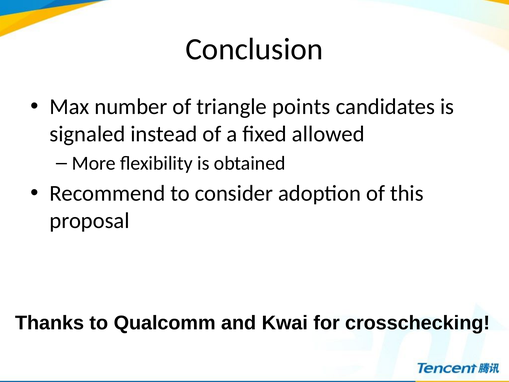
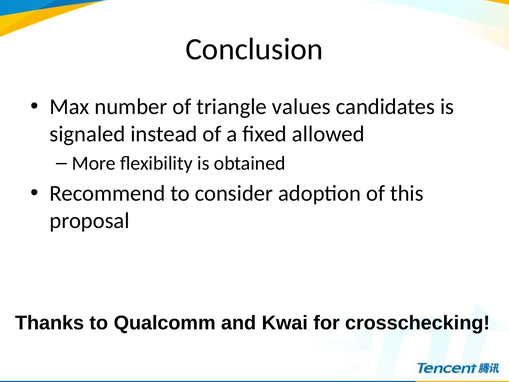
points: points -> values
